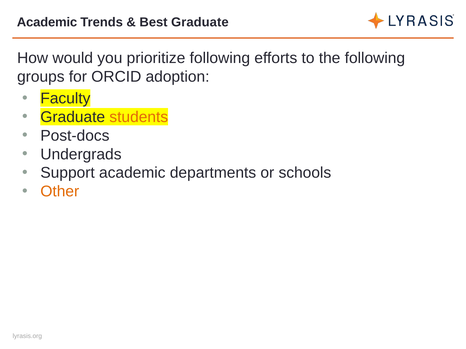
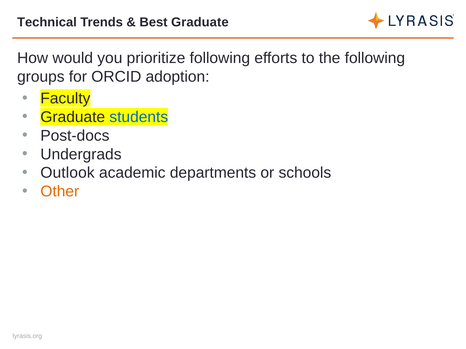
Academic at (47, 22): Academic -> Technical
students colour: orange -> blue
Support: Support -> Outlook
